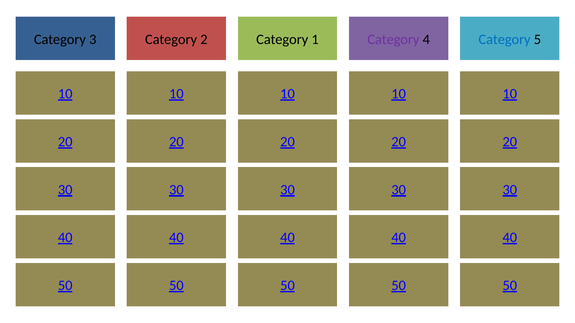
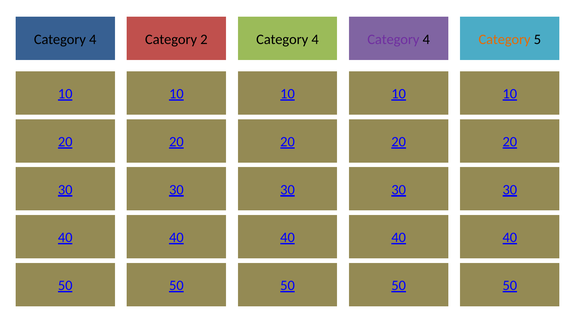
3 at (93, 39): 3 -> 4
1 at (315, 39): 1 -> 4
Category at (505, 39) colour: blue -> orange
